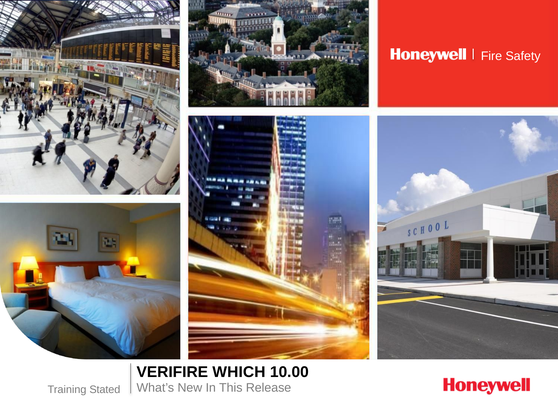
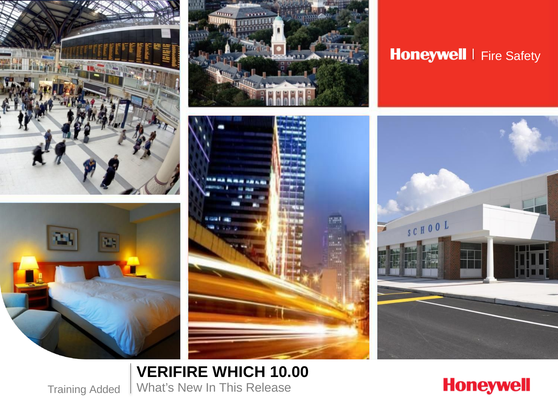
Stated: Stated -> Added
